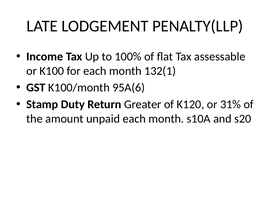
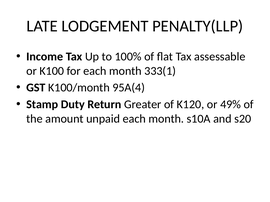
132(1: 132(1 -> 333(1
95A(6: 95A(6 -> 95A(4
31%: 31% -> 49%
